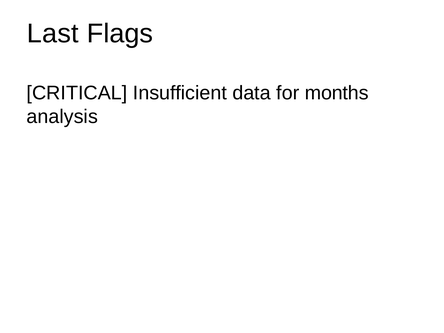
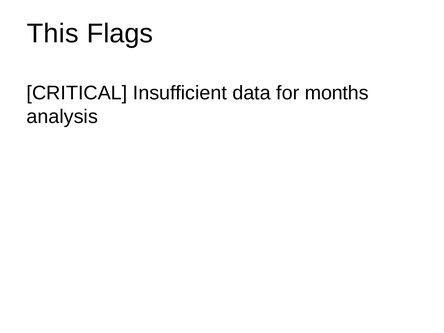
Last: Last -> This
